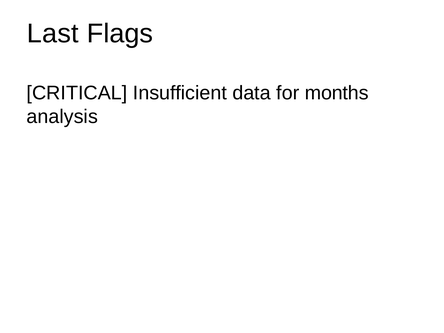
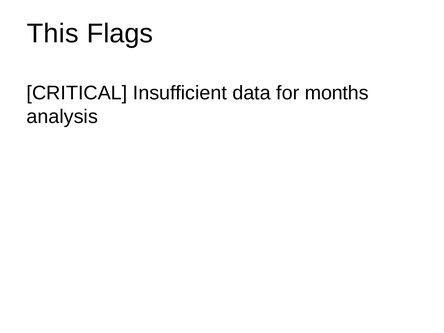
Last: Last -> This
